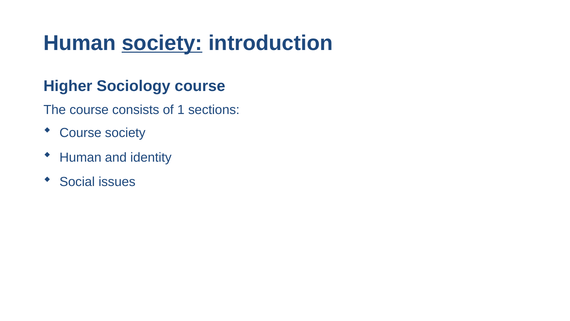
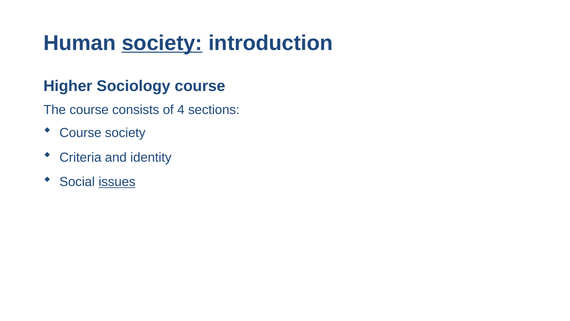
1: 1 -> 4
Human at (80, 157): Human -> Criteria
issues underline: none -> present
